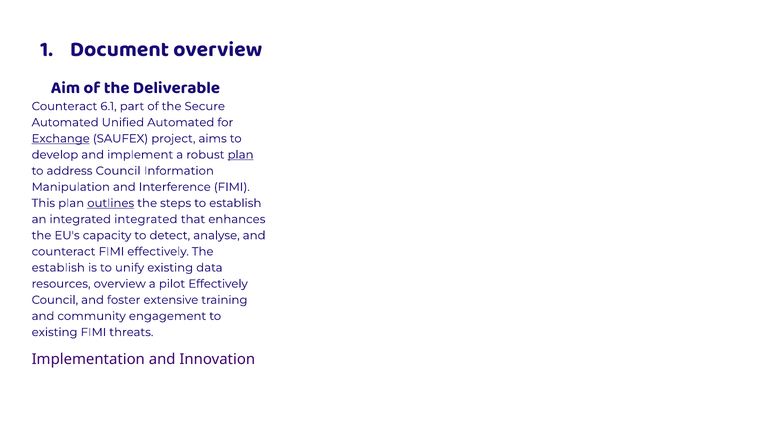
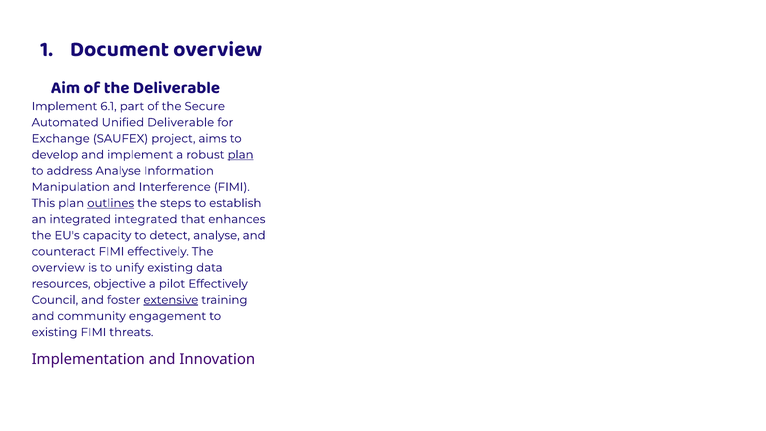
Counteract at (64, 106): Counteract -> Implement
Unified Automated: Automated -> Deliverable
Exchange underline: present -> none
address Council: Council -> Analyse
establish at (58, 268): establish -> overview
resources overview: overview -> objective
extensive underline: none -> present
